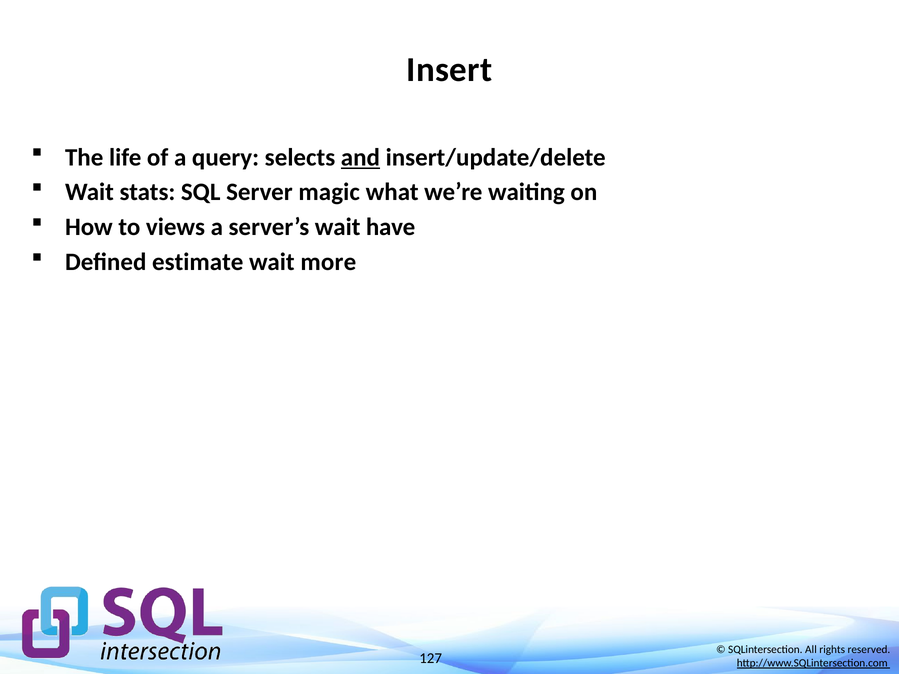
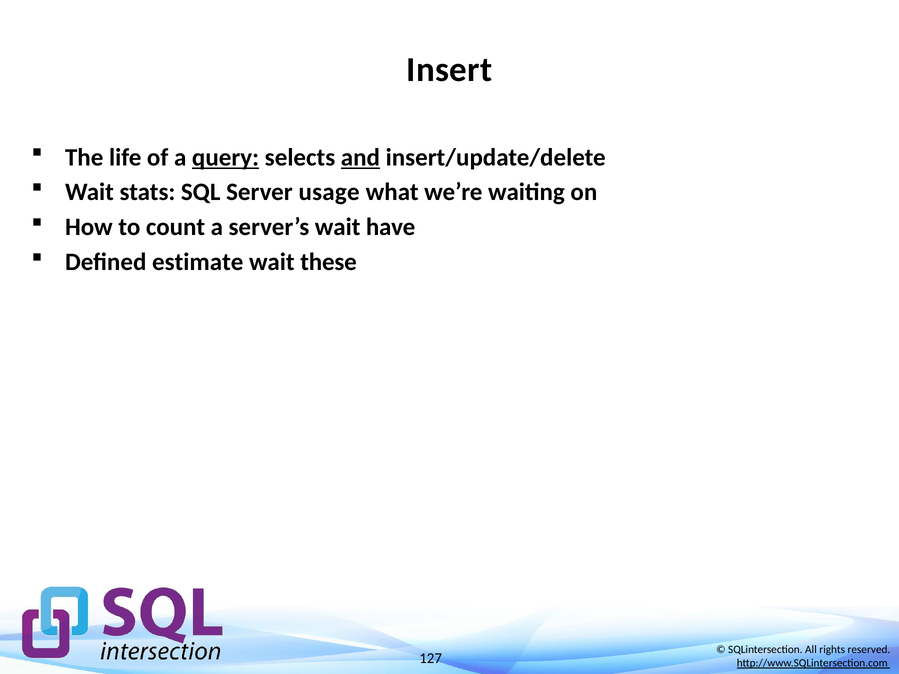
query underline: none -> present
magic: magic -> usage
views: views -> count
more: more -> these
